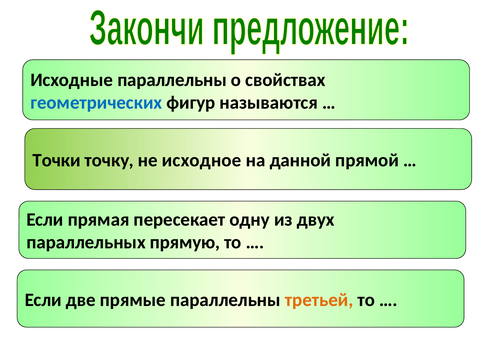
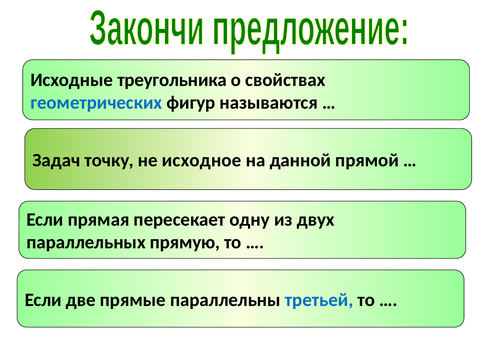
Исходные параллельны: параллельны -> треугольника
Точки: Точки -> Задач
третьей colour: orange -> blue
